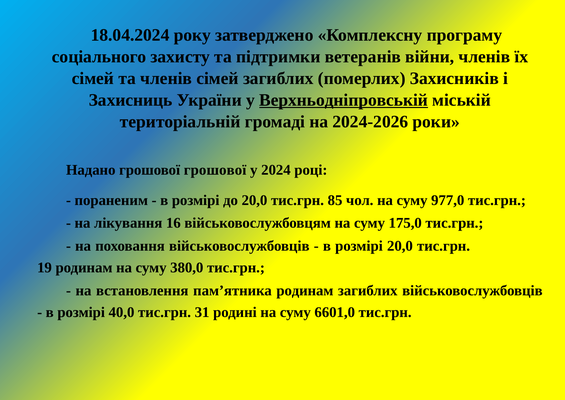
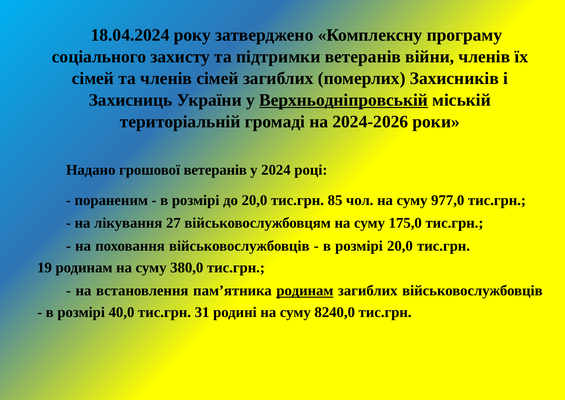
грошової грошової: грошової -> ветеранів
16: 16 -> 27
родинам at (305, 290) underline: none -> present
6601,0: 6601,0 -> 8240,0
